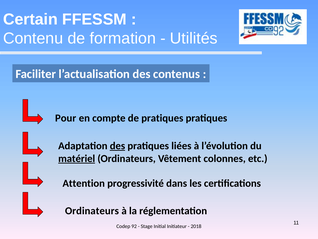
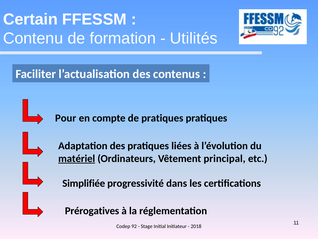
des at (117, 145) underline: present -> none
colonnes: colonnes -> principal
Attention: Attention -> Simplifiée
Ordinateurs at (92, 211): Ordinateurs -> Prérogatives
